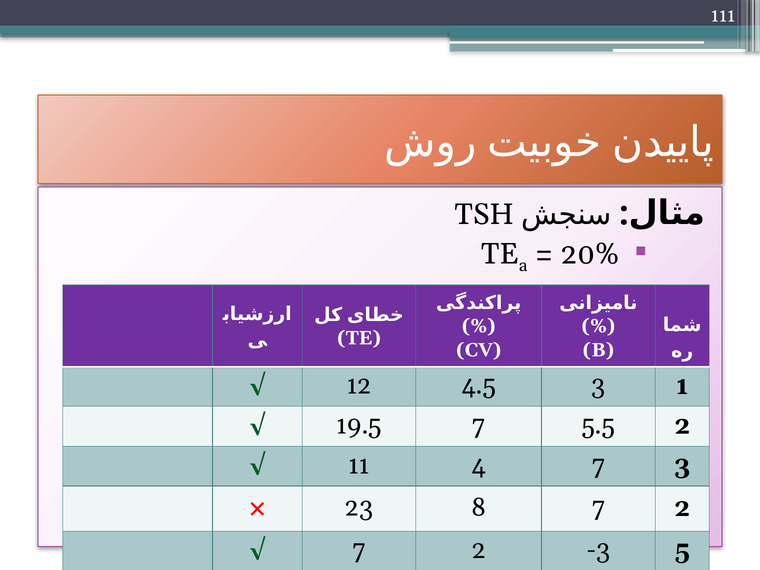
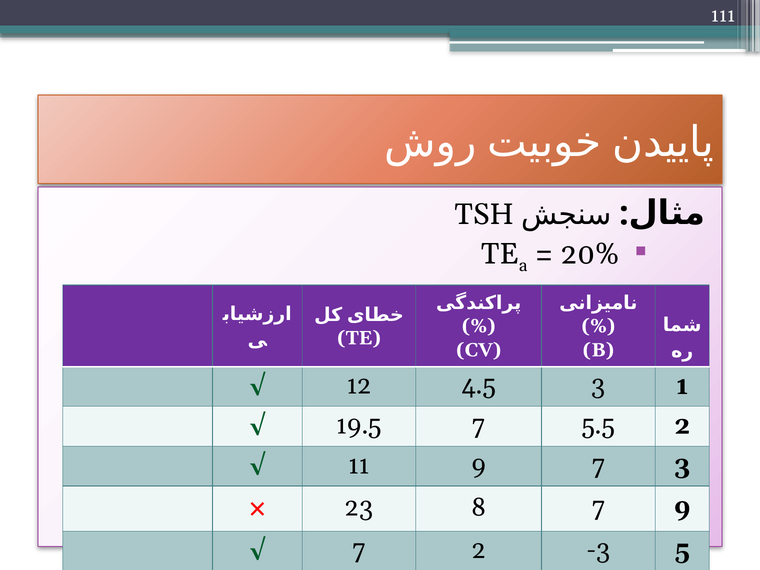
11 4: 4 -> 9
8 7 2: 2 -> 9
